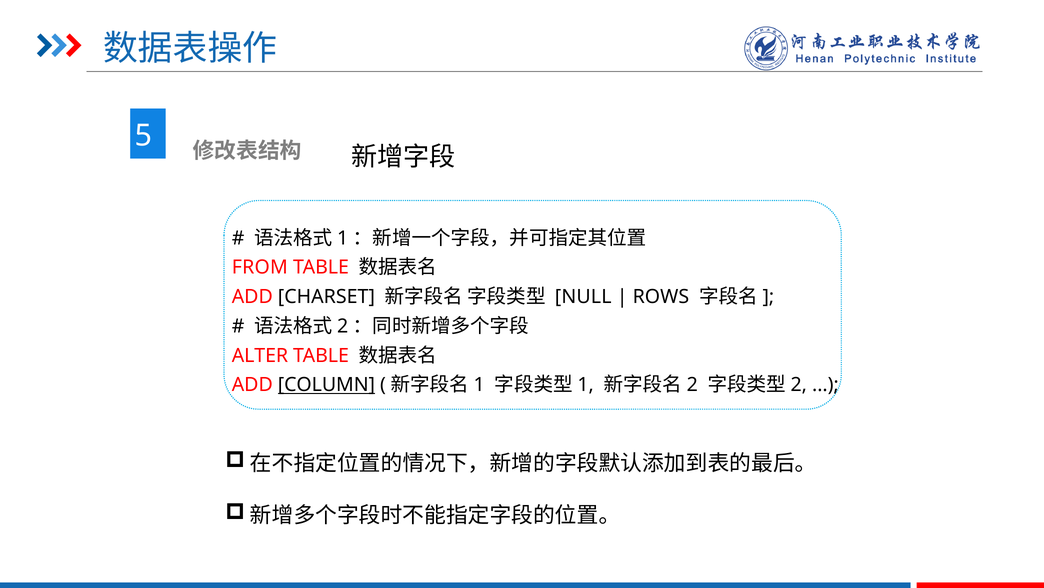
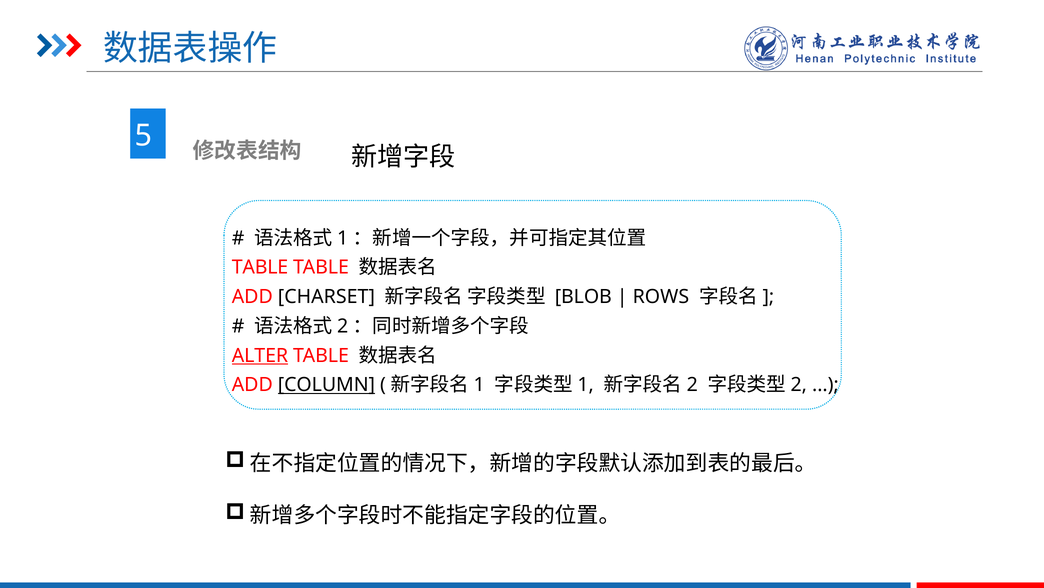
FROM at (260, 267): FROM -> TABLE
NULL: NULL -> BLOB
ALTER underline: none -> present
